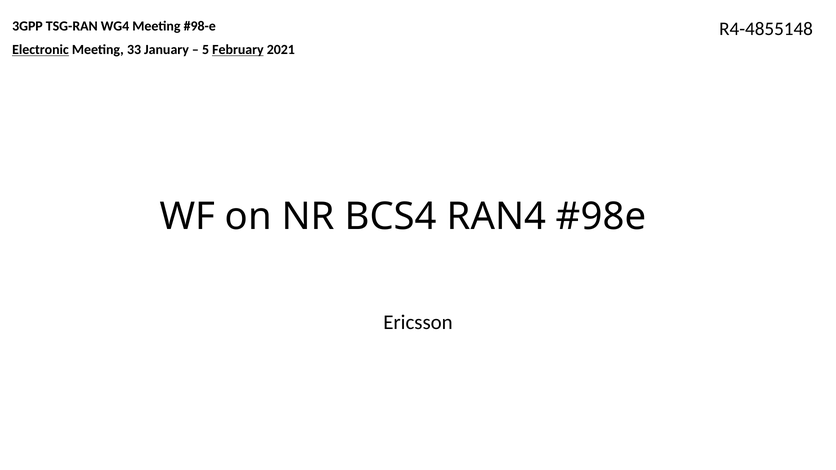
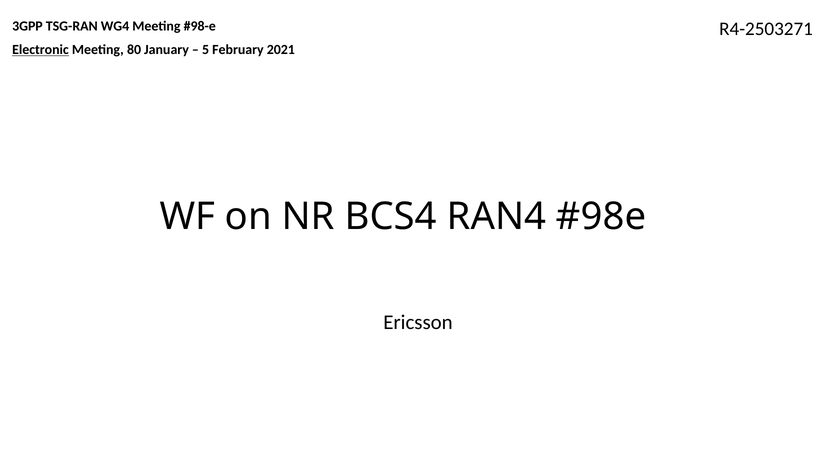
R4-4855148: R4-4855148 -> R4-2503271
33: 33 -> 80
February underline: present -> none
